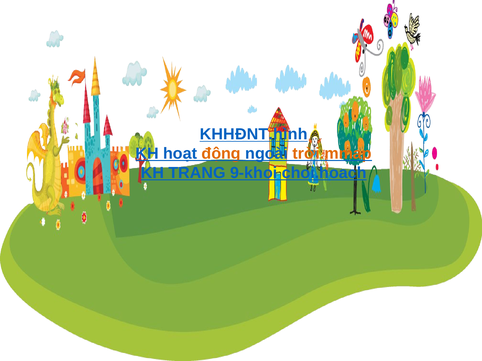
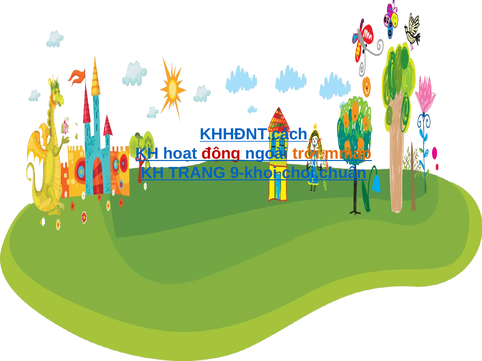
KHHĐNT.hình: KHHĐNT.hình -> KHHĐNT.cách
động colour: orange -> red
choi.hoach: choi.hoach -> choi.chuẩn
